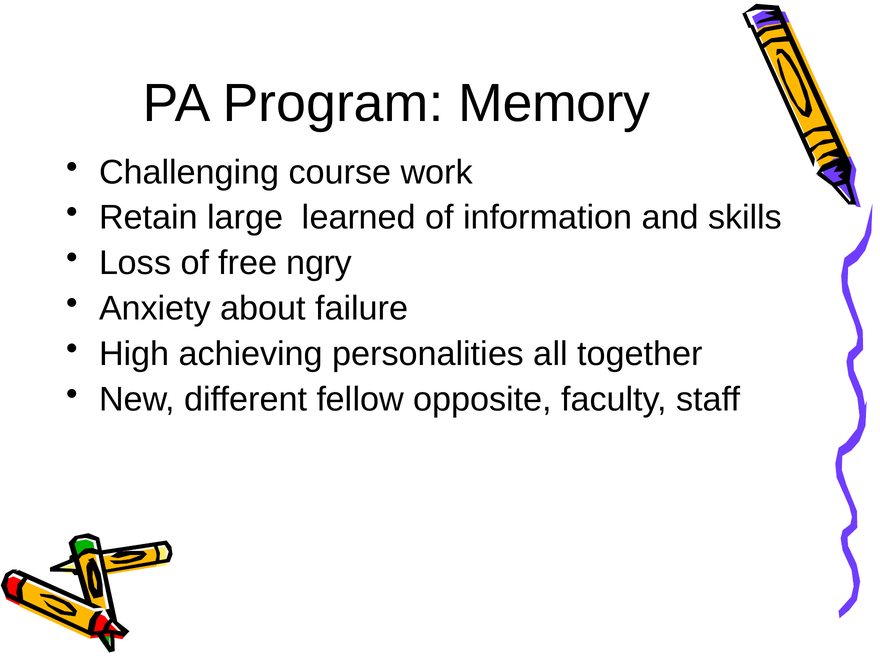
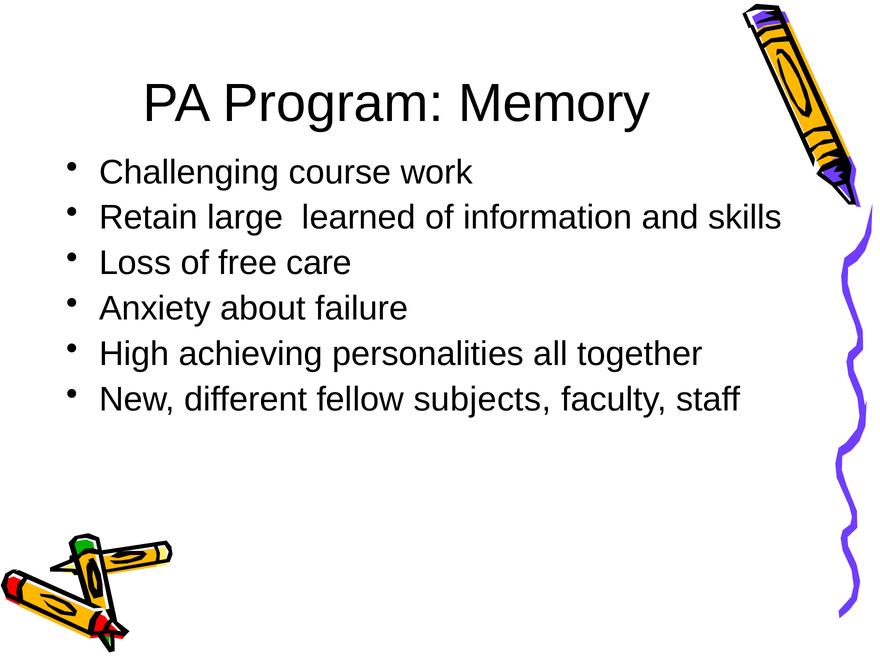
ngry: ngry -> care
opposite: opposite -> subjects
